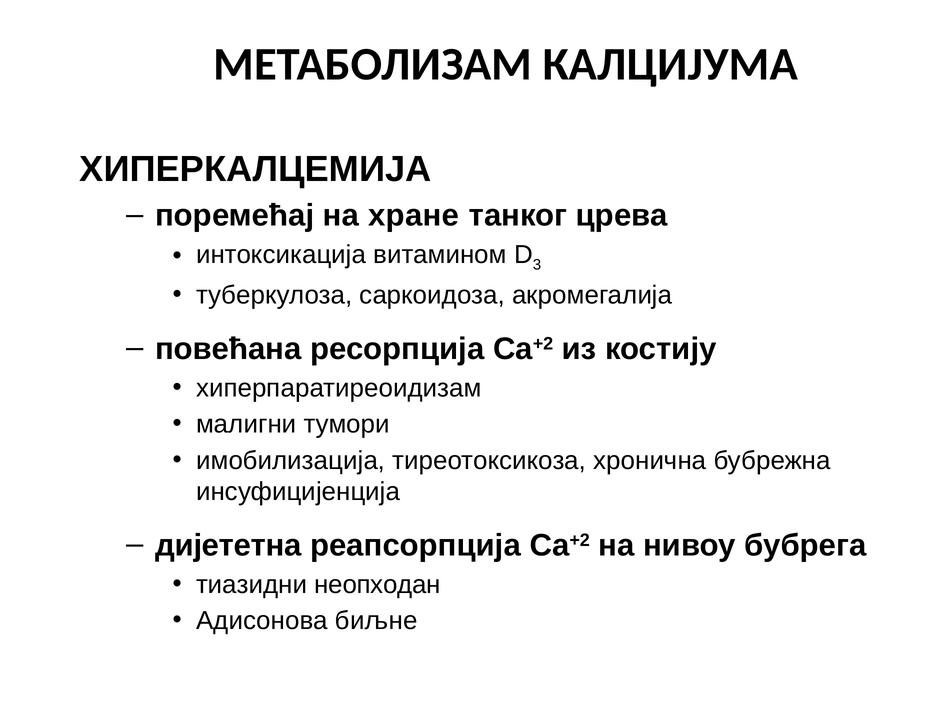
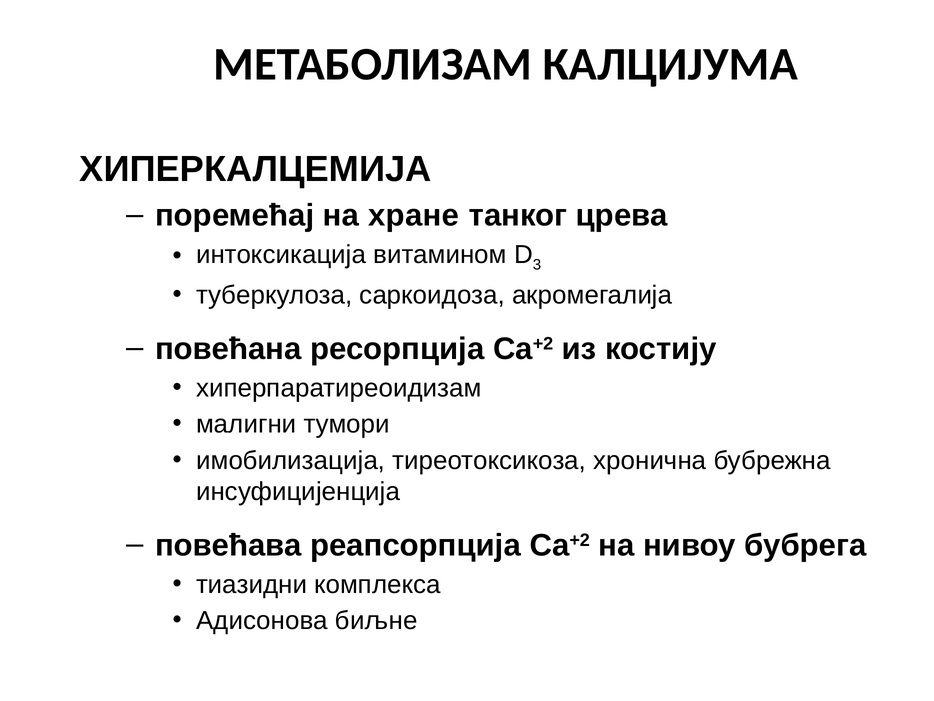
дијететна: дијететна -> повећава
неопходан: неопходан -> комплекса
